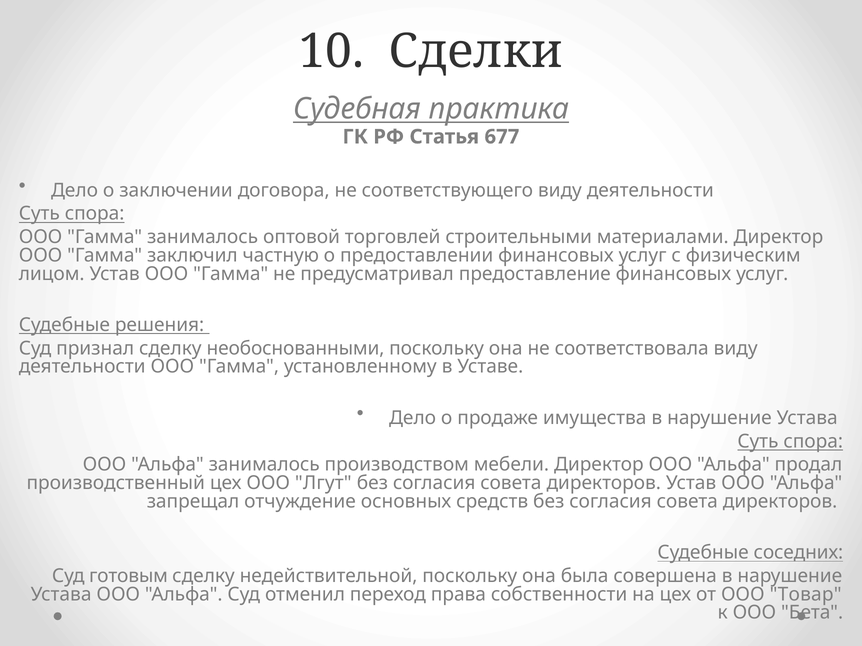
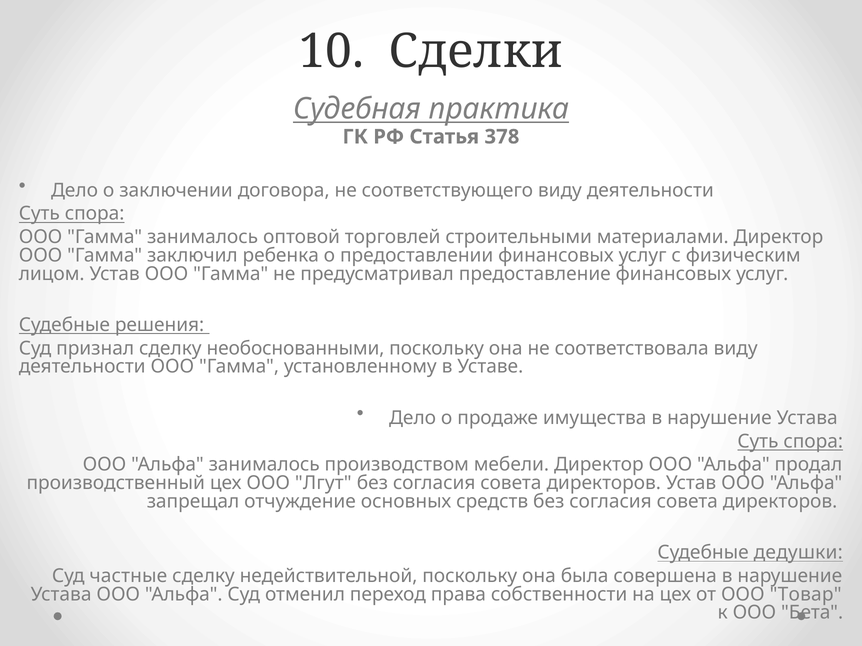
677: 677 -> 378
частную: частную -> ребенка
соседних: соседних -> дедушки
готовым: готовым -> частные
